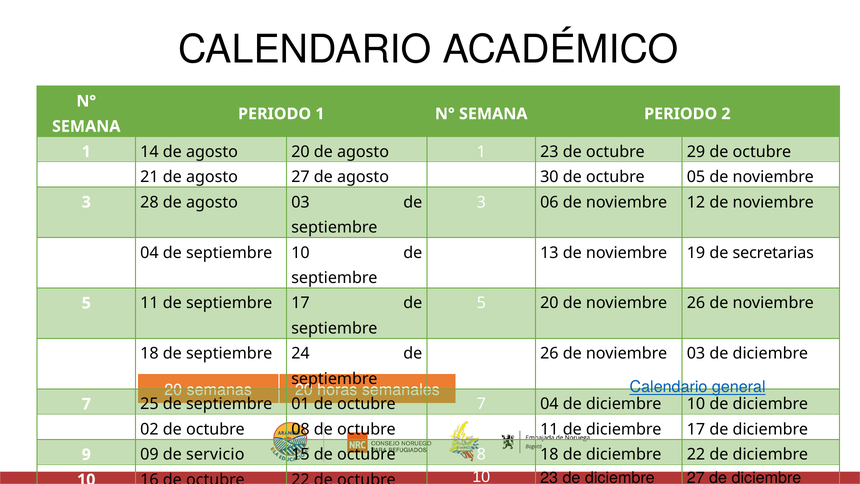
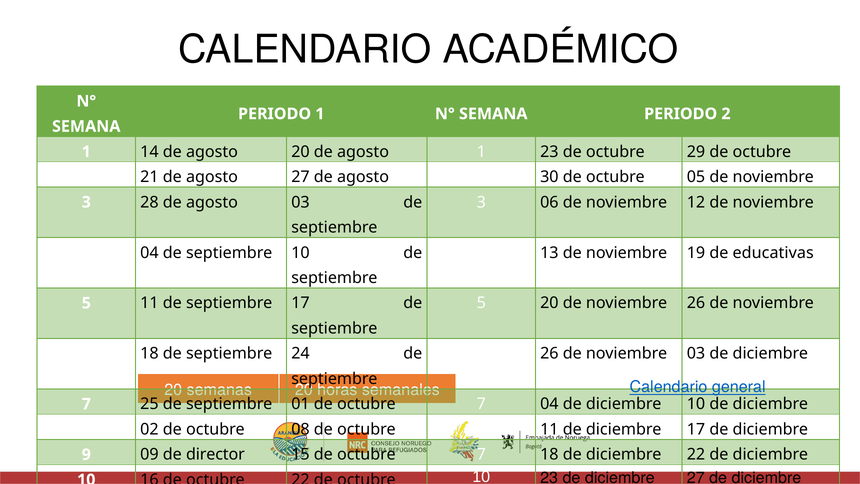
secretarias: secretarias -> educativas
servicio: servicio -> director
15 de octubre 8: 8 -> 7
